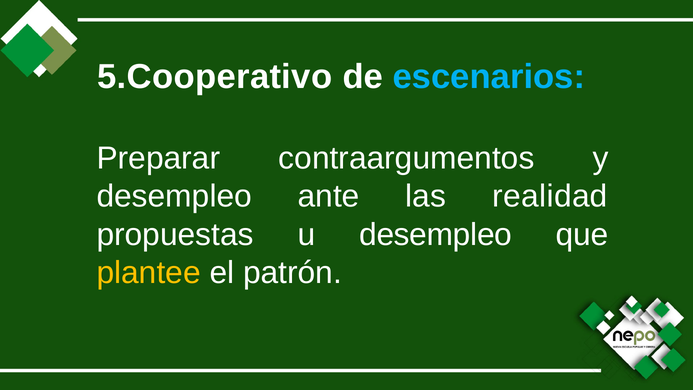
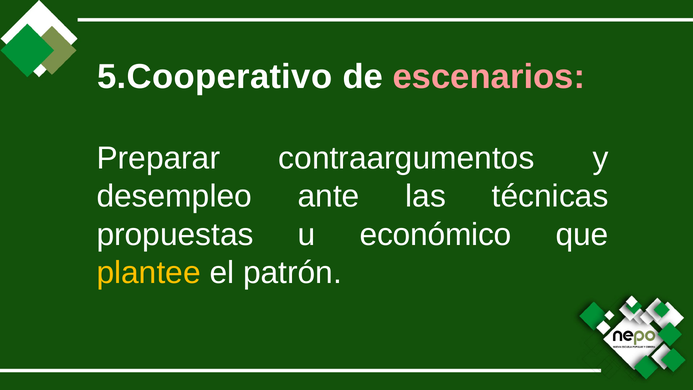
escenarios colour: light blue -> pink
realidad: realidad -> técnicas
u desempleo: desempleo -> económico
